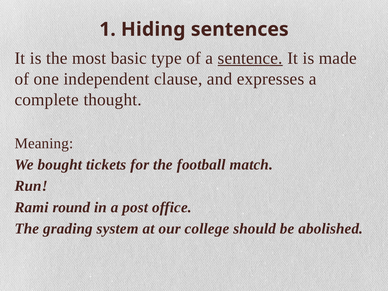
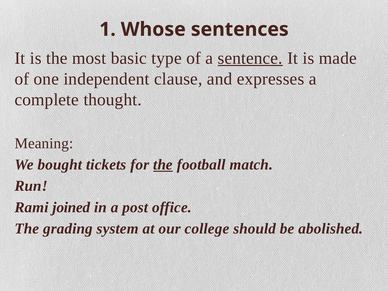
Hiding: Hiding -> Whose
the at (163, 165) underline: none -> present
round: round -> joined
